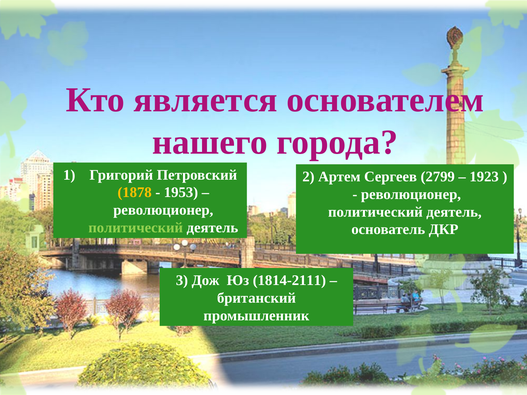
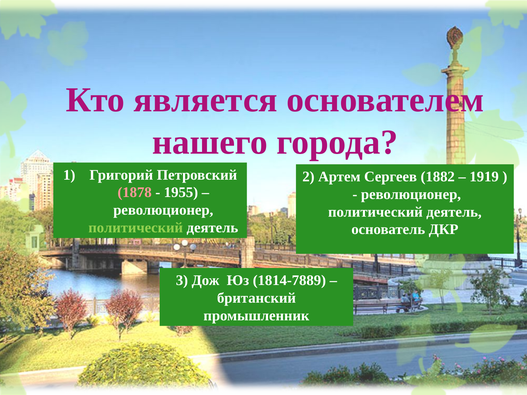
2799: 2799 -> 1882
1923: 1923 -> 1919
1878 colour: yellow -> pink
1953: 1953 -> 1955
1814-2111: 1814-2111 -> 1814-7889
